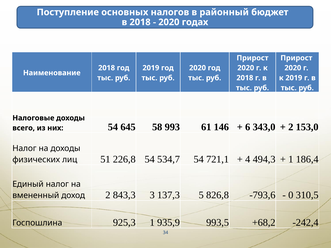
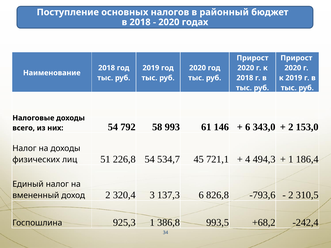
645: 645 -> 792
534,7 54: 54 -> 45
843,3: 843,3 -> 320,4
137,3 5: 5 -> 6
0 at (291, 195): 0 -> 2
935,9: 935,9 -> 386,8
